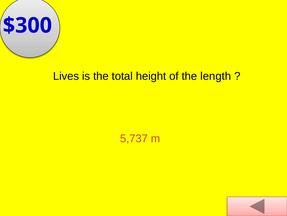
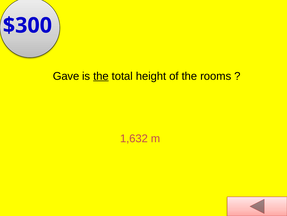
Lives: Lives -> Gave
the at (101, 76) underline: none -> present
length: length -> rooms
5,737: 5,737 -> 1,632
